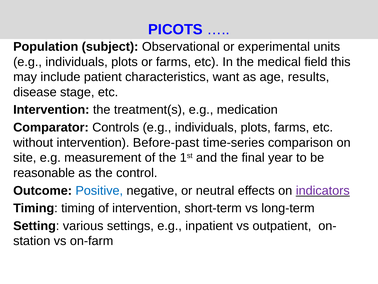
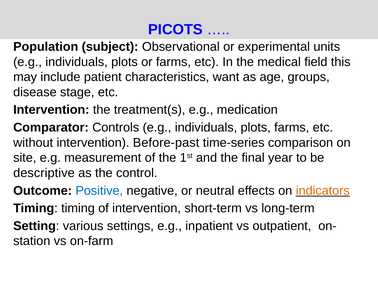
results: results -> groups
reasonable: reasonable -> descriptive
indicators colour: purple -> orange
